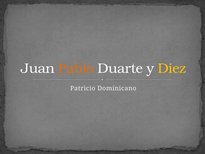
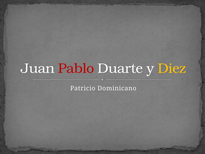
Pablo colour: orange -> red
